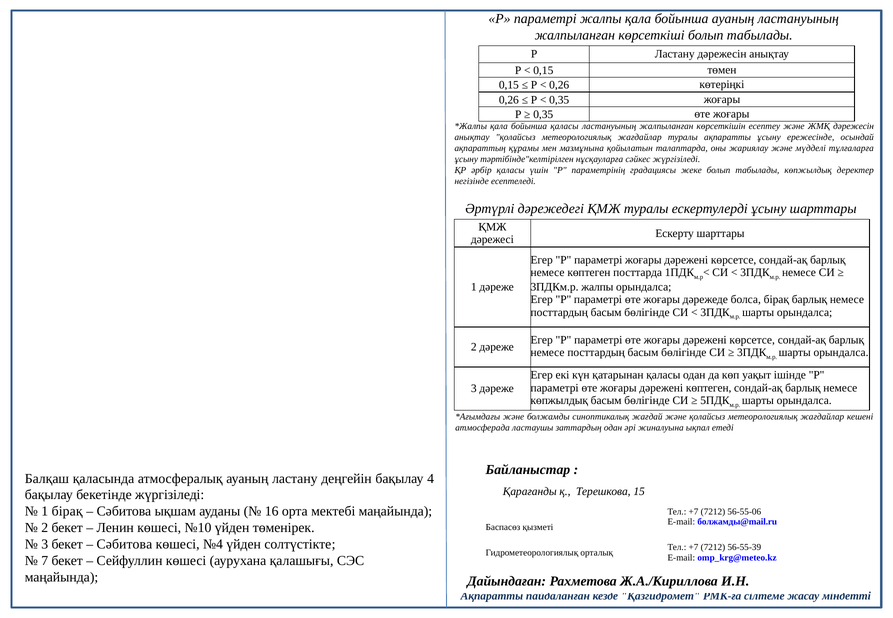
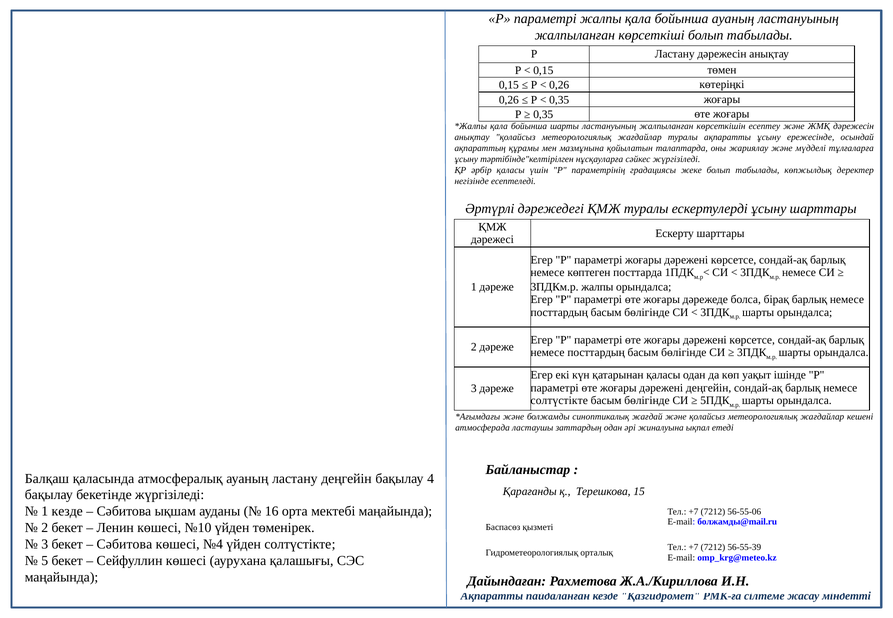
бойынша қаласы: қаласы -> шарты
дәрежені көптеген: көптеген -> деңгейін
көпжылдық at (559, 401): көпжылдық -> солтүстікте
1 бірақ: бірақ -> кезде
7: 7 -> 5
